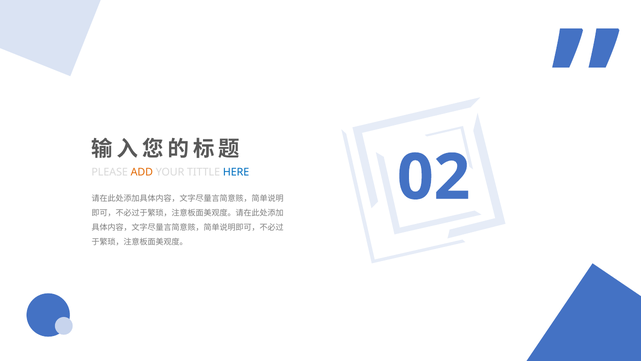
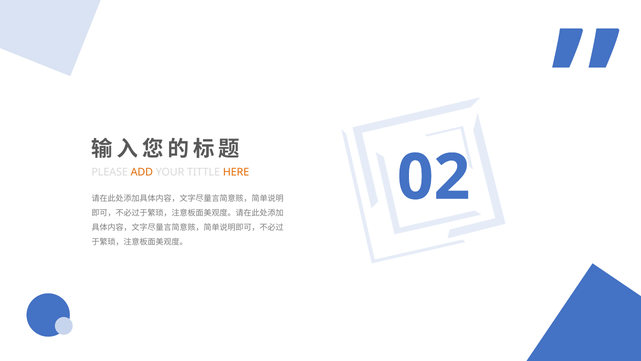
HERE colour: blue -> orange
